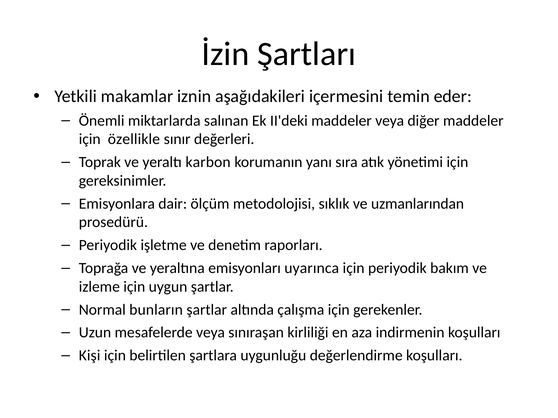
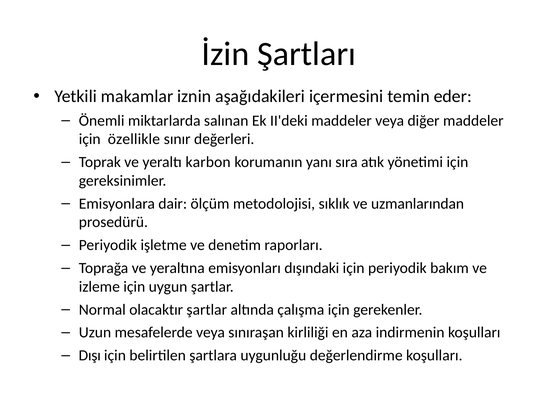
uyarınca: uyarınca -> dışındaki
bunların: bunların -> olacaktır
Kişi: Kişi -> Dışı
